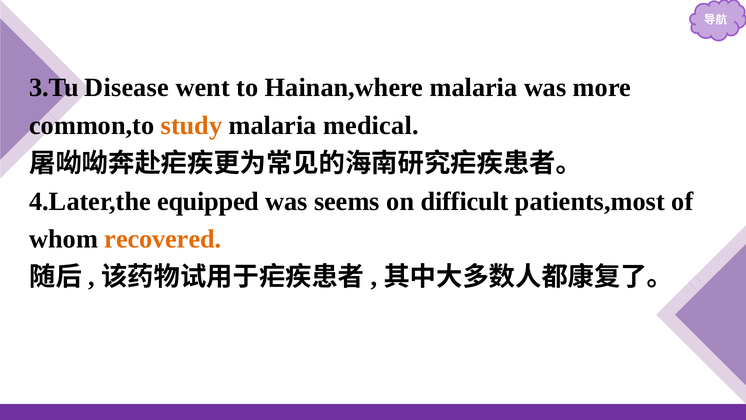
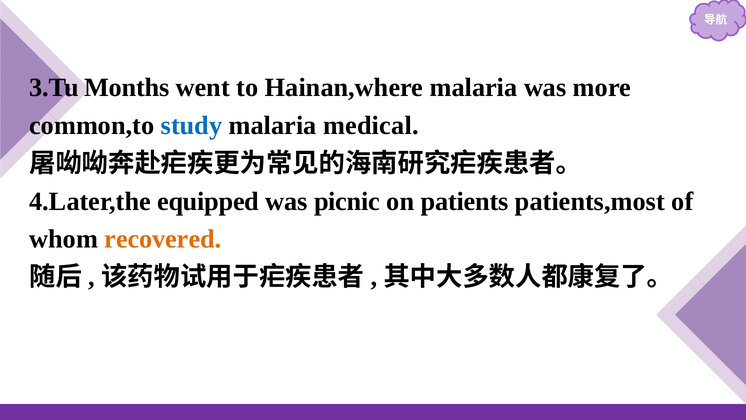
Disease: Disease -> Months
study colour: orange -> blue
seems: seems -> picnic
difficult: difficult -> patients
